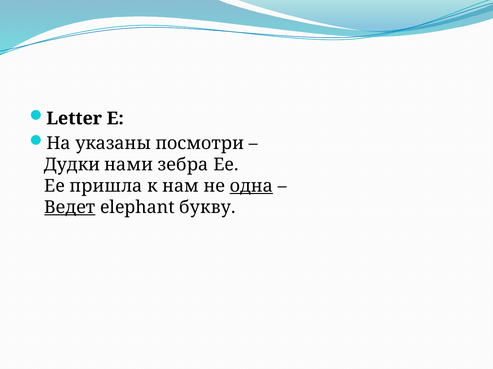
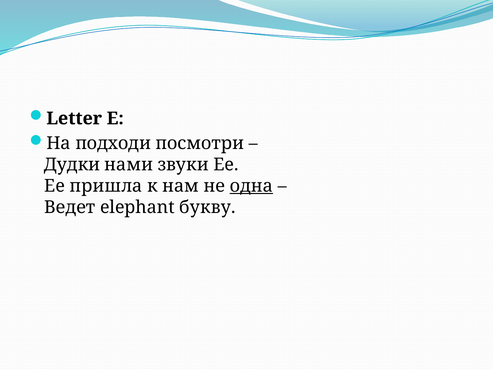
указаны: указаны -> подходи
зебра: зебра -> звуки
Ведет underline: present -> none
